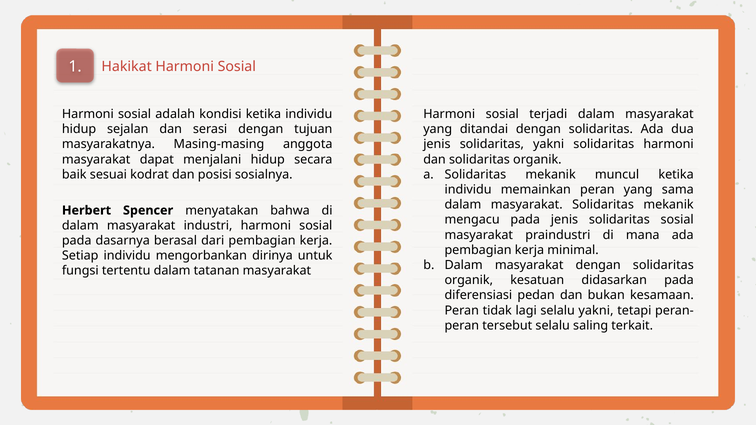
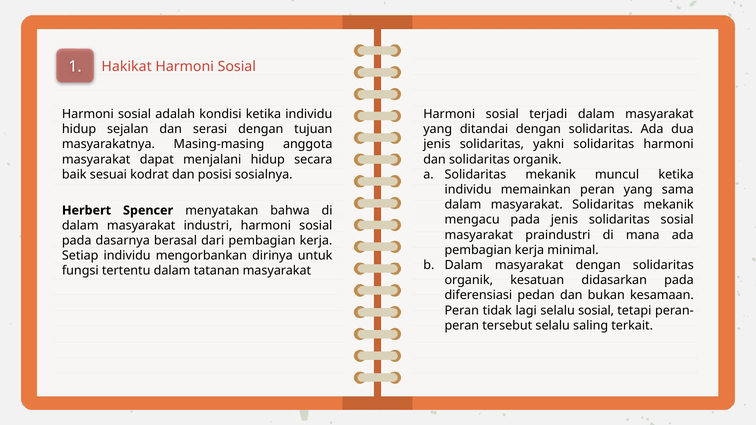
selalu yakni: yakni -> sosial
